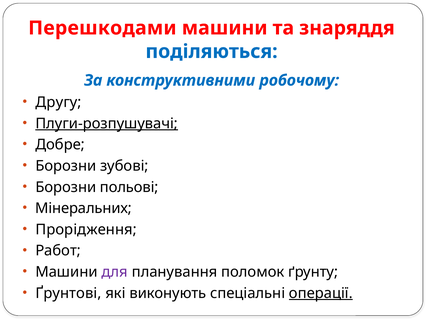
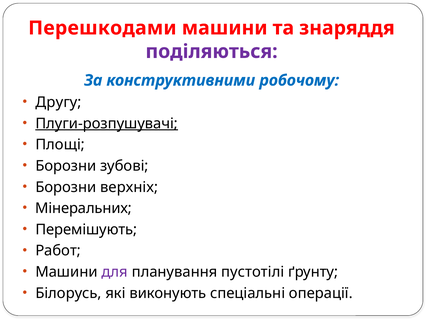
поділяються colour: blue -> purple
Добре: Добре -> Площі
польові: польові -> верхніх
Прорідження: Прорідження -> Перемішують
поломок: поломок -> пустотілі
Ґрунтові: Ґрунтові -> Білорусь
операції underline: present -> none
